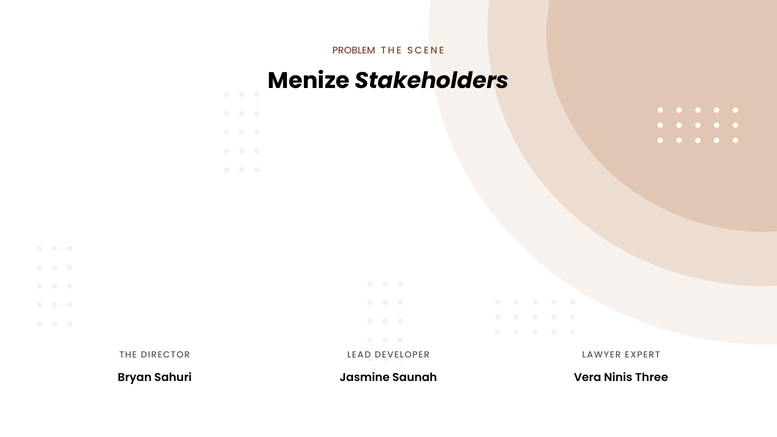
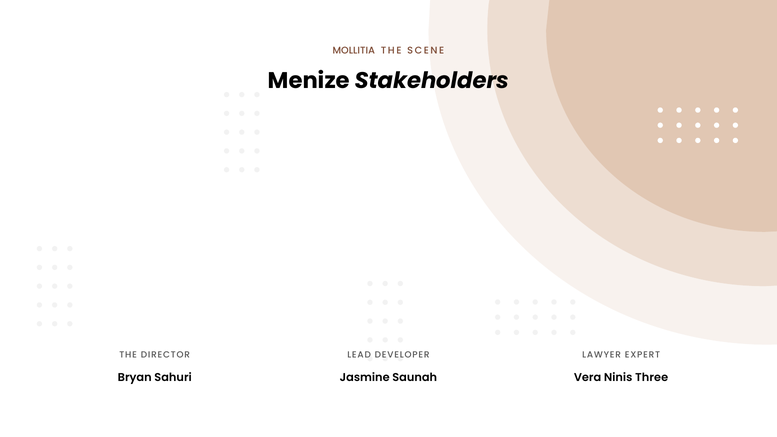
PROBLEM: PROBLEM -> MOLLITIA
